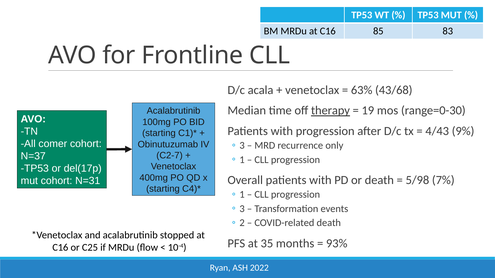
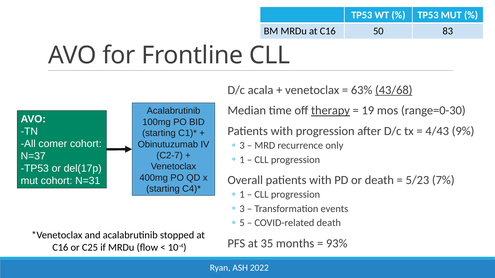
85: 85 -> 50
43/68 underline: none -> present
5/98: 5/98 -> 5/23
2: 2 -> 5
